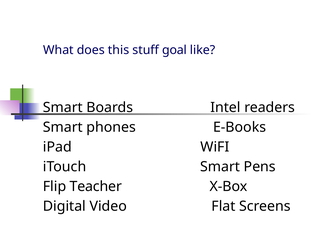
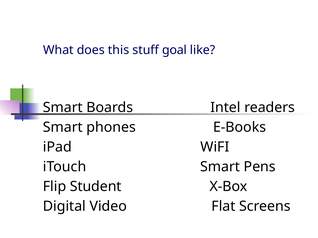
Teacher: Teacher -> Student
